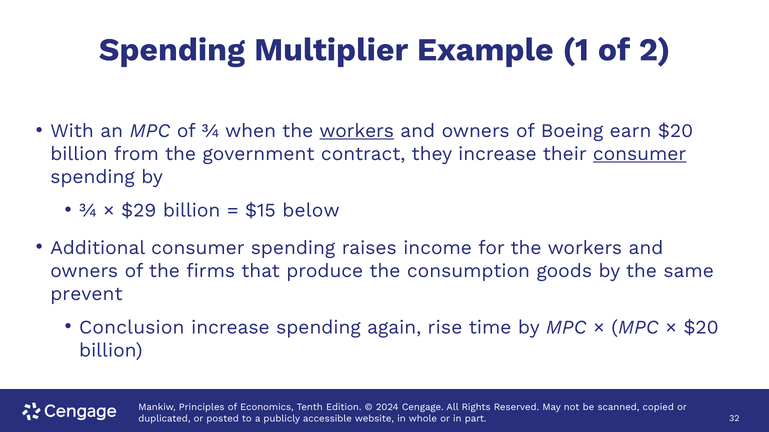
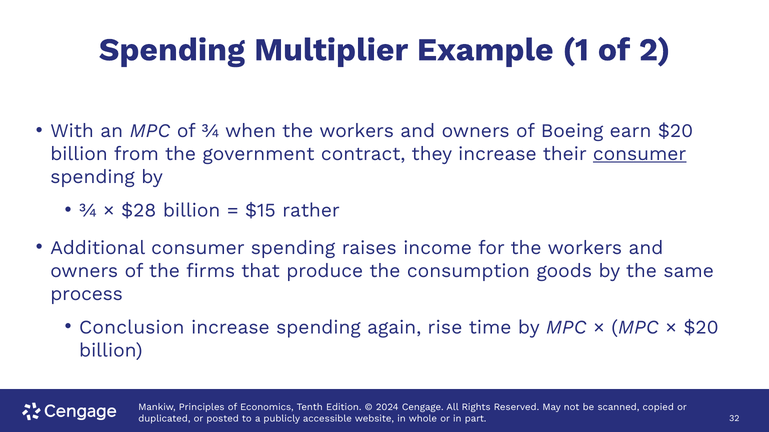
workers at (357, 131) underline: present -> none
$29: $29 -> $28
below: below -> rather
prevent: prevent -> process
